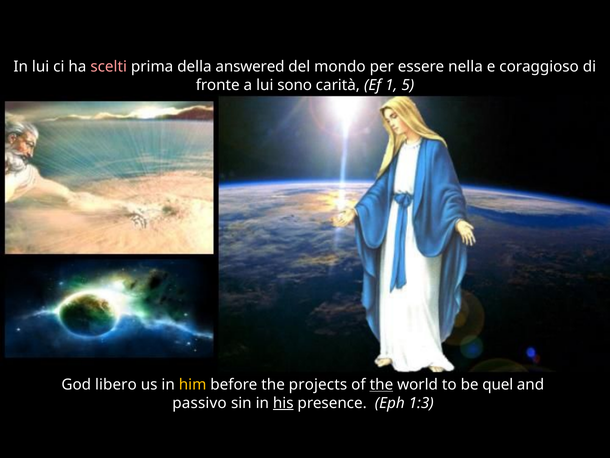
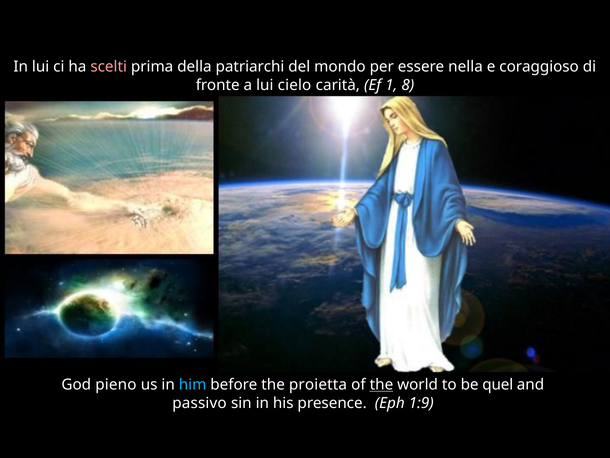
answered: answered -> patriarchi
sono: sono -> cielo
5: 5 -> 8
libero: libero -> pieno
him colour: yellow -> light blue
projects: projects -> proietta
his underline: present -> none
1:3: 1:3 -> 1:9
